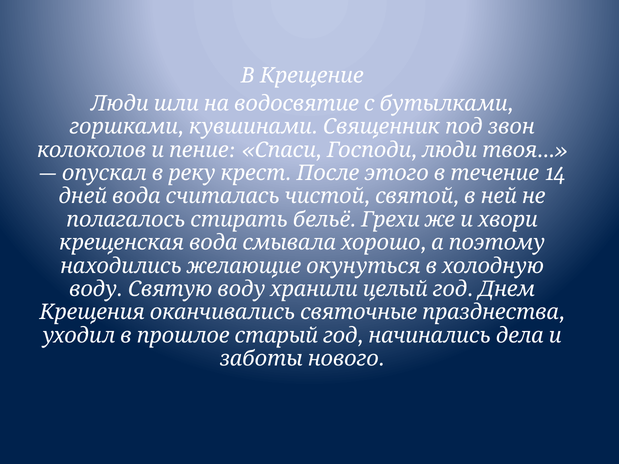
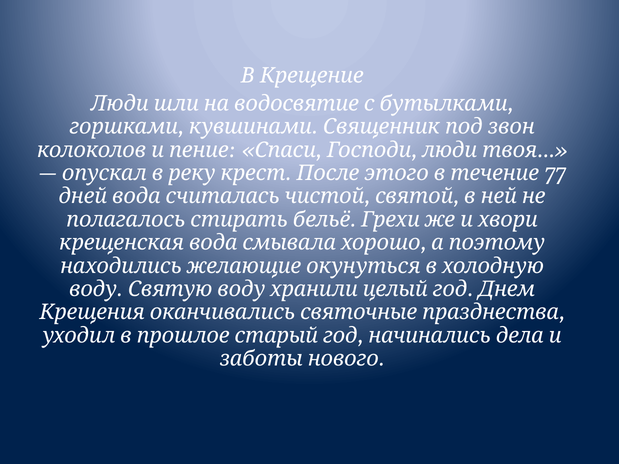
14: 14 -> 77
